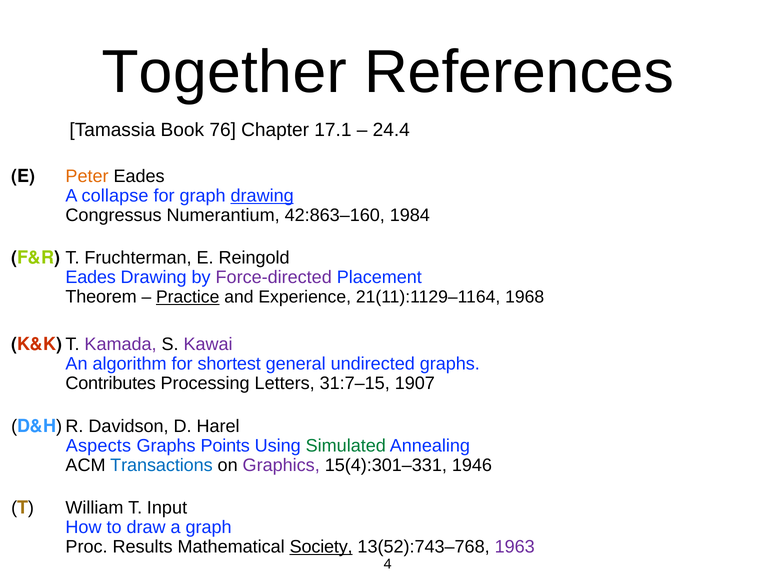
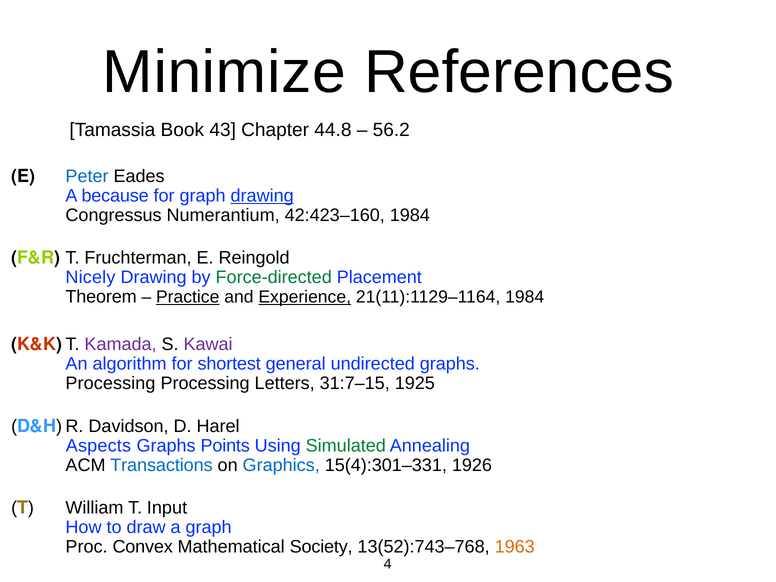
Together: Together -> Minimize
76: 76 -> 43
17.1: 17.1 -> 44.8
24.4: 24.4 -> 56.2
Peter colour: orange -> blue
collapse: collapse -> because
42:863–160: 42:863–160 -> 42:423–160
Eades at (91, 277): Eades -> Nicely
Force-directed colour: purple -> green
Experience underline: none -> present
21(11):1129–1164 1968: 1968 -> 1984
Contributes at (111, 383): Contributes -> Processing
1907: 1907 -> 1925
Graphics colour: purple -> blue
1946: 1946 -> 1926
Results: Results -> Convex
Society underline: present -> none
1963 colour: purple -> orange
